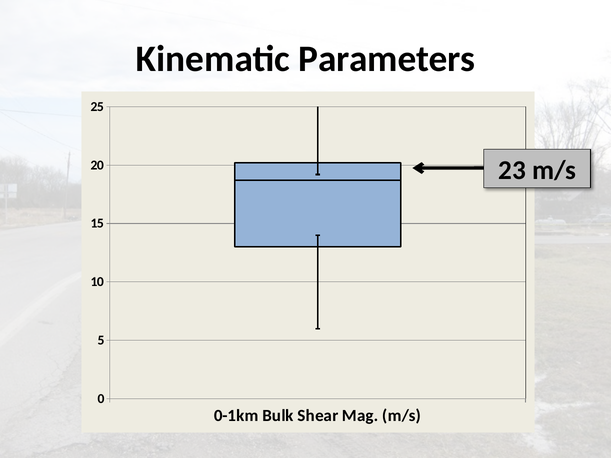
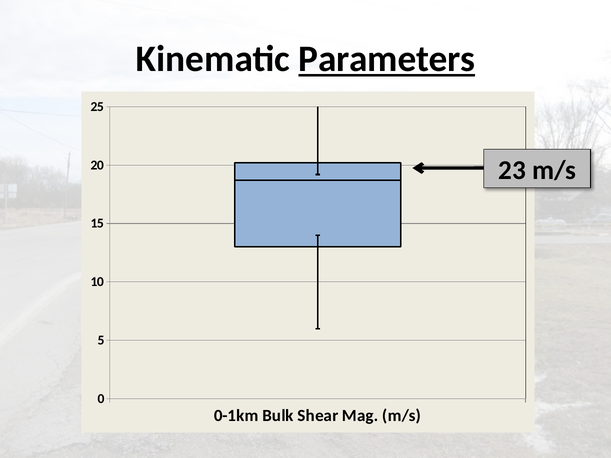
Parameters underline: none -> present
